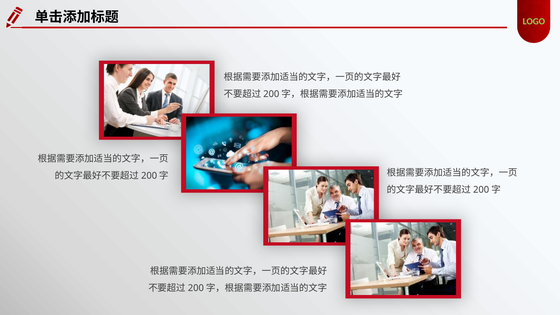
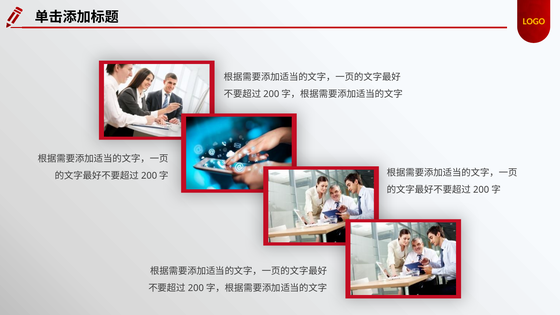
LOGO colour: light green -> yellow
